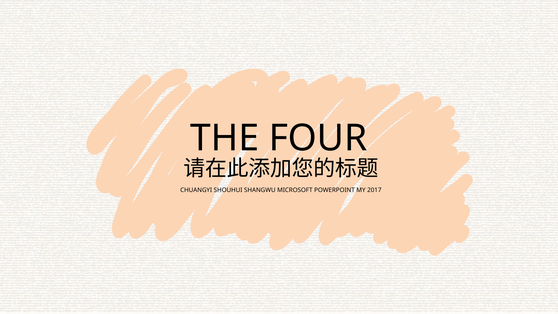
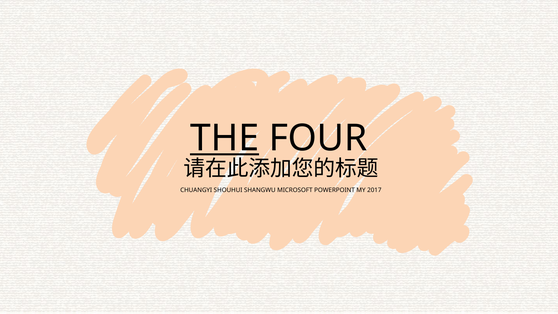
THE underline: none -> present
